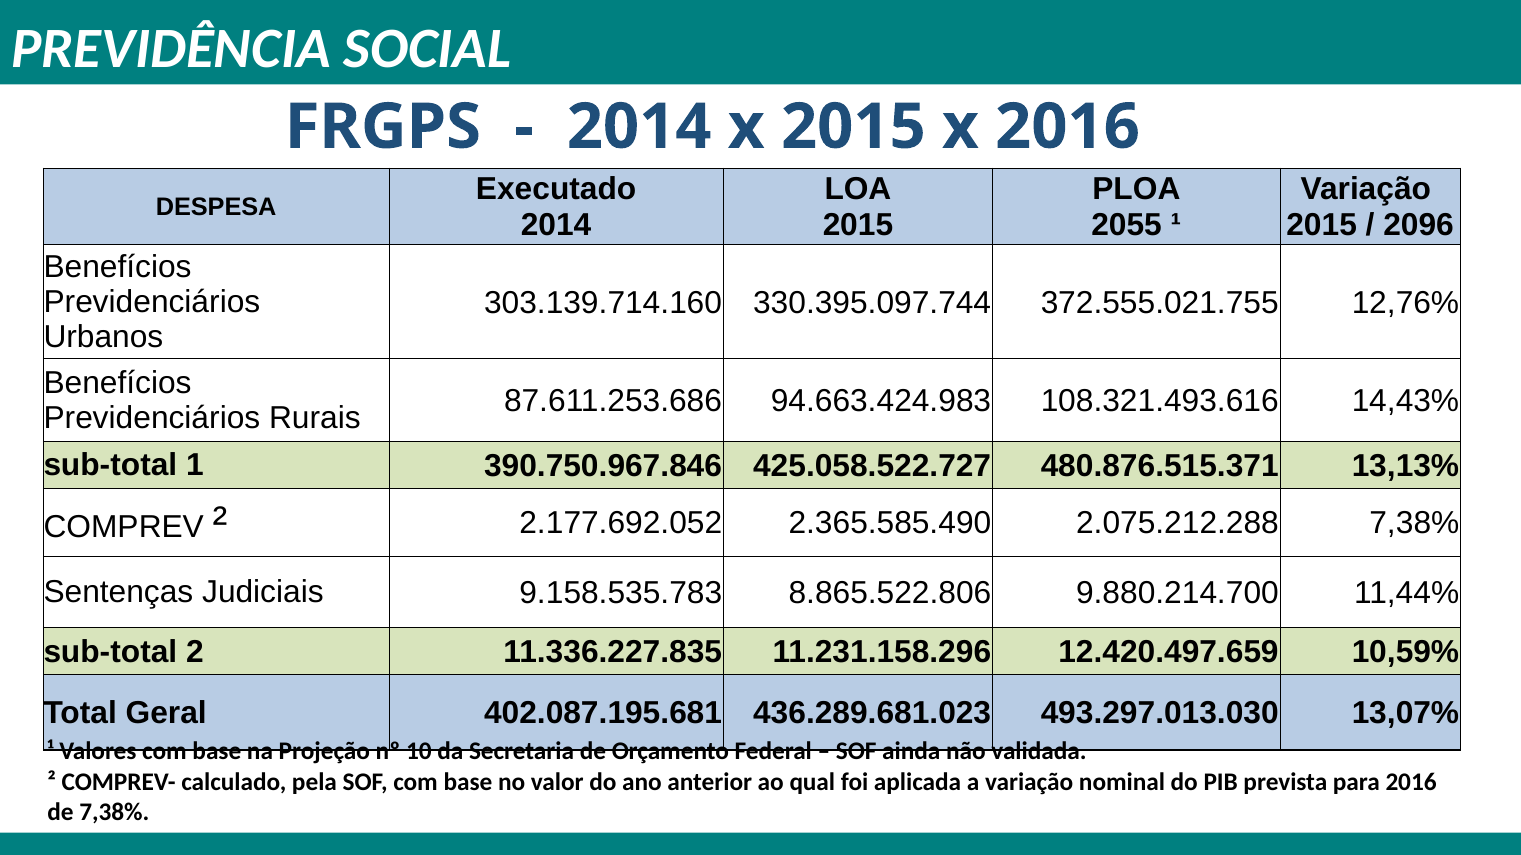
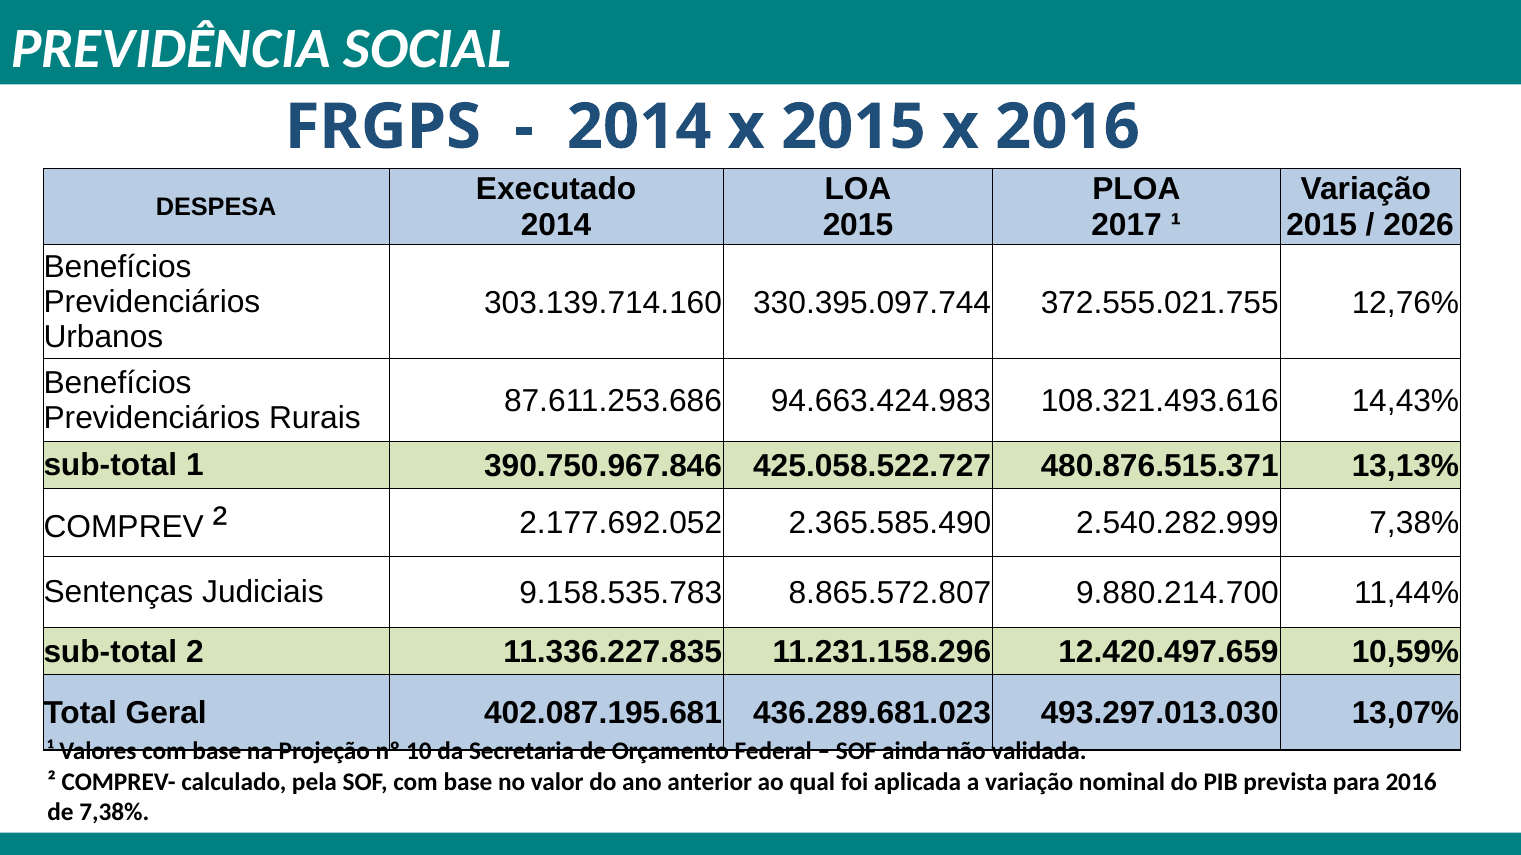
2055: 2055 -> 2017
2096: 2096 -> 2026
2.075.212.288: 2.075.212.288 -> 2.540.282.999
8.865.522.806: 8.865.522.806 -> 8.865.572.807
